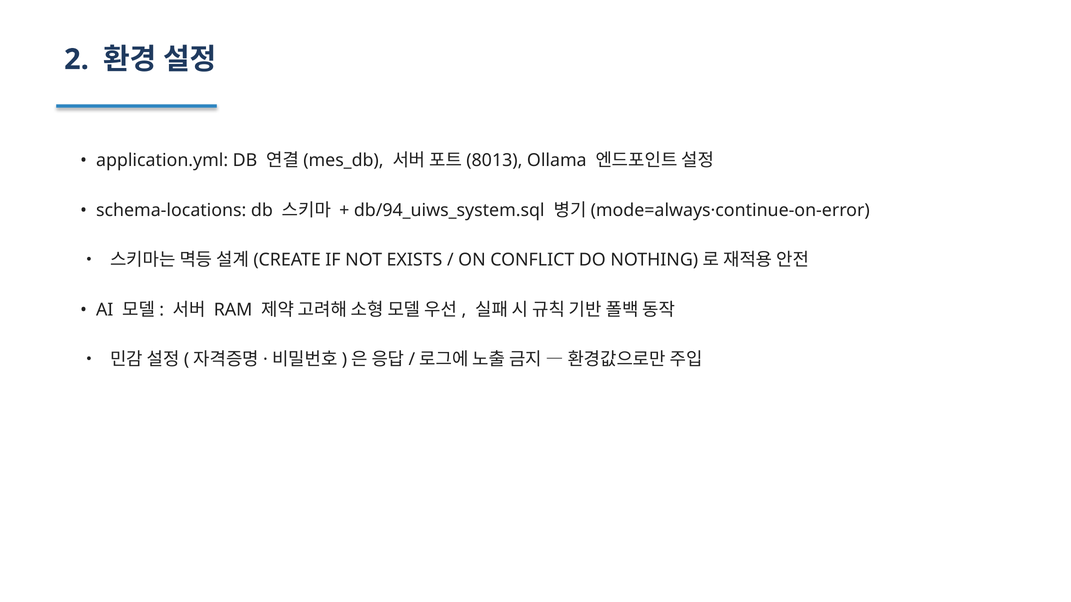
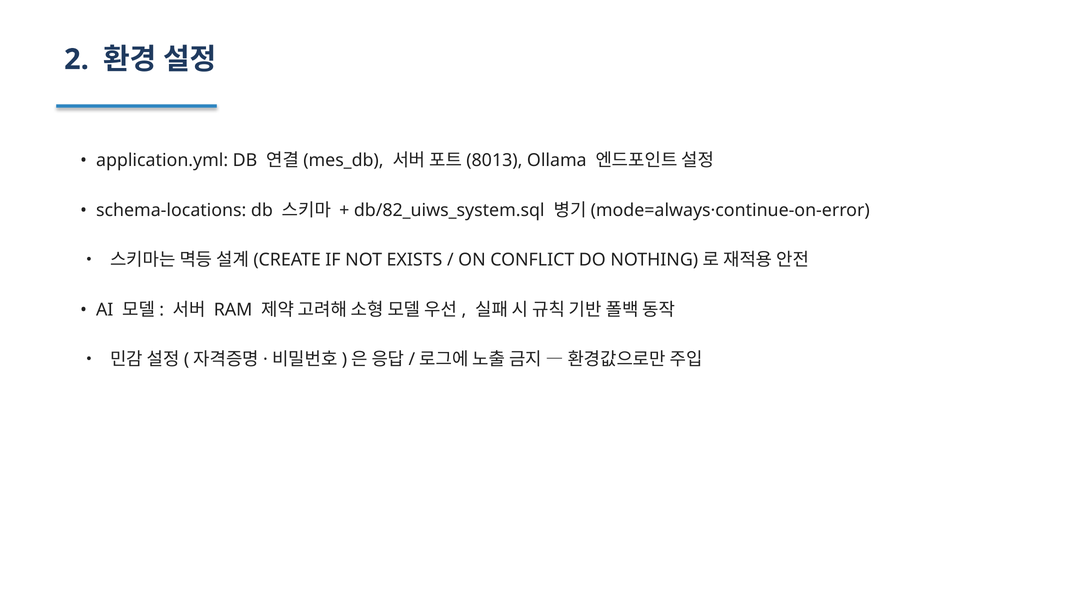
db/94_uiws_system.sql: db/94_uiws_system.sql -> db/82_uiws_system.sql
